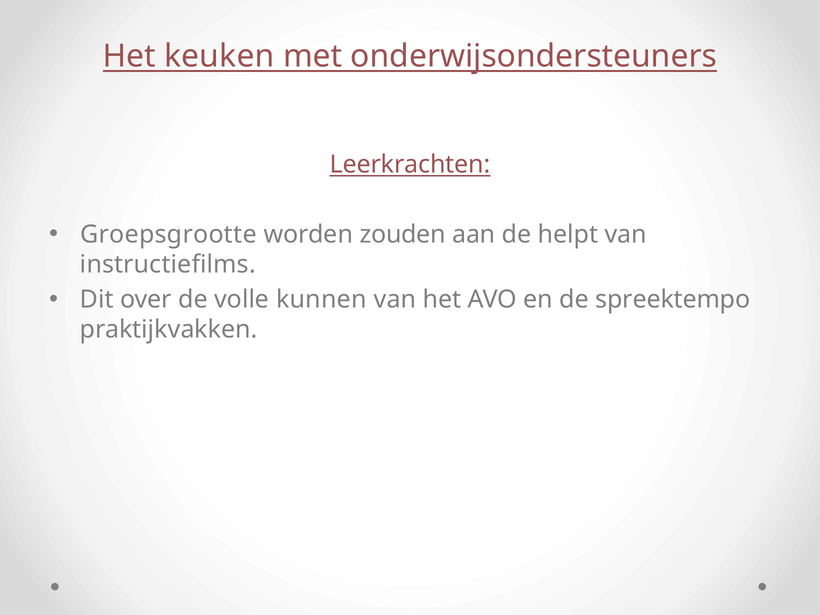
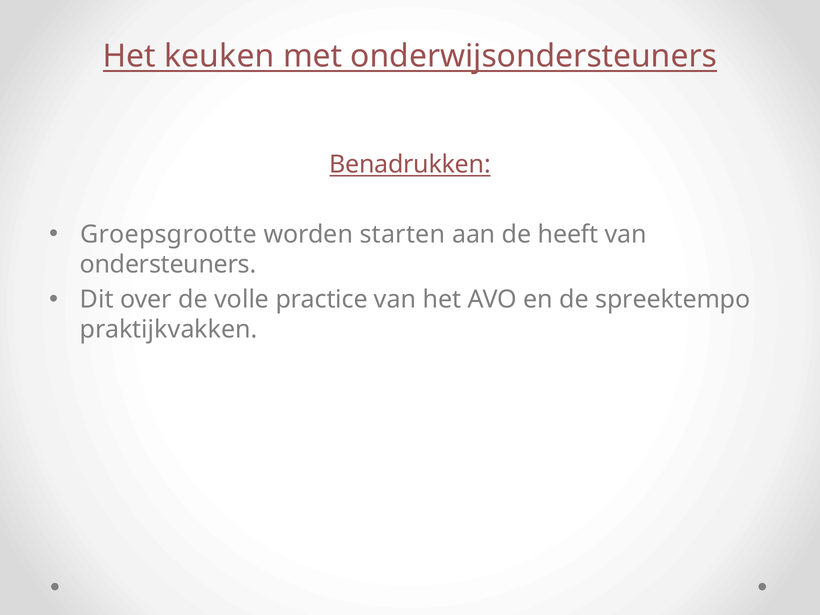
Leerkrachten: Leerkrachten -> Benadrukken
zouden: zouden -> starten
helpt: helpt -> heeft
instructiefilms: instructiefilms -> ondersteuners
kunnen: kunnen -> practice
